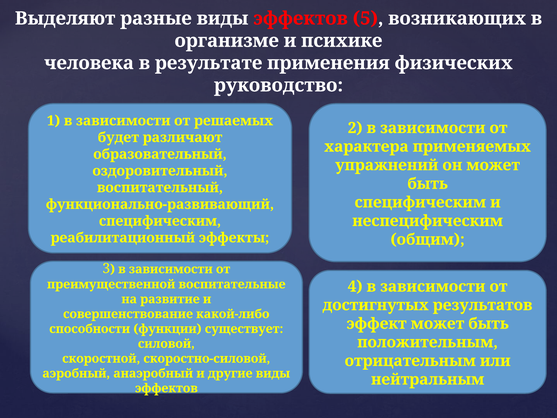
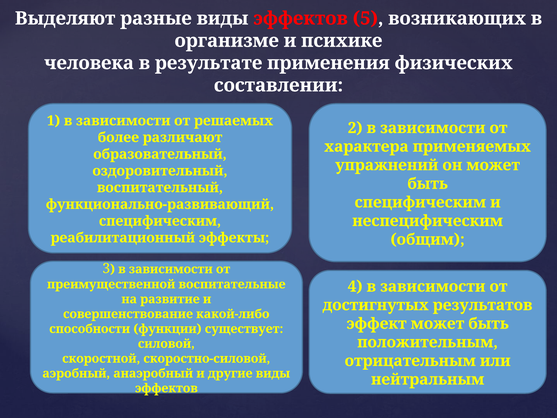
руководство: руководство -> составлении
будет: будет -> более
